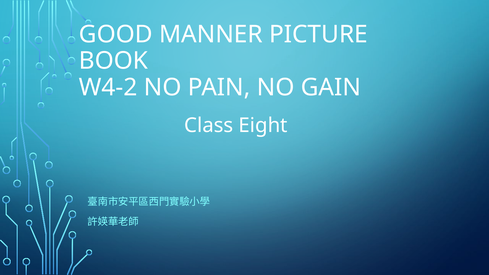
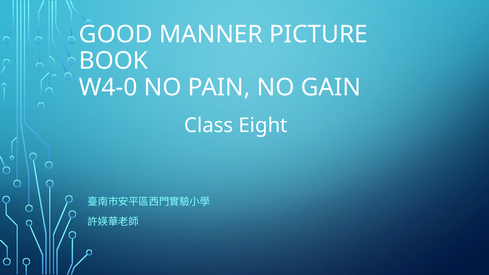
W4-2: W4-2 -> W4-0
